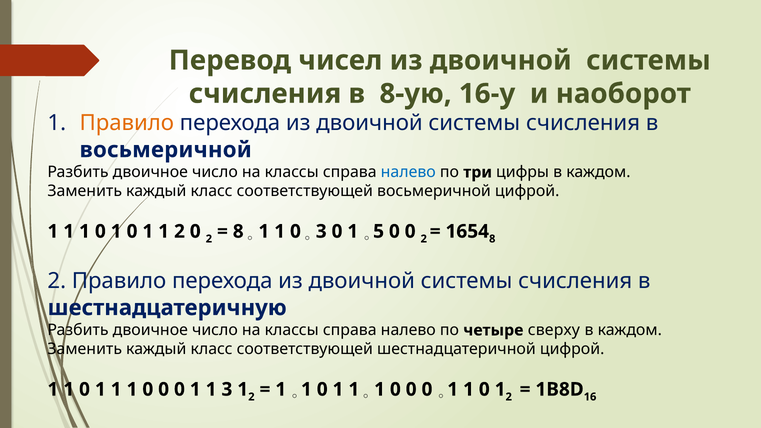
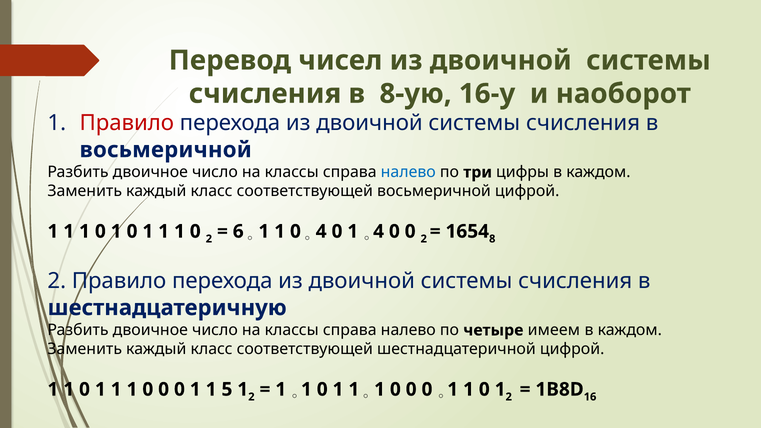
Правило at (127, 123) colour: orange -> red
2 at (179, 231): 2 -> 1
8 at (238, 231): 8 -> 6
3 at (321, 231): 3 -> 4
5 at (379, 231): 5 -> 4
сверху: сверху -> имеем
1 3: 3 -> 5
